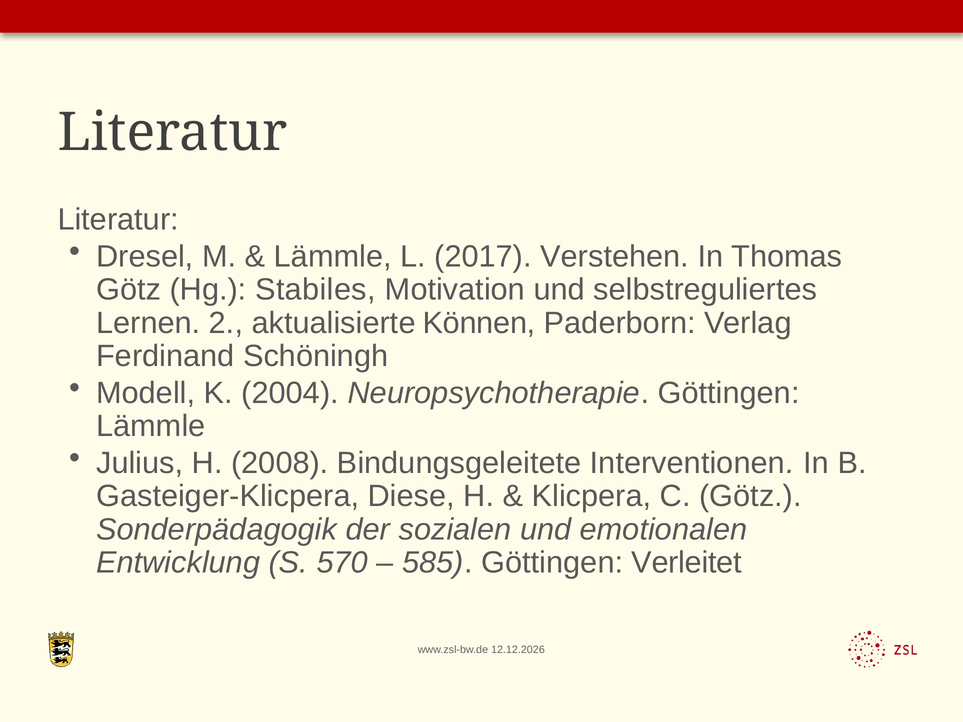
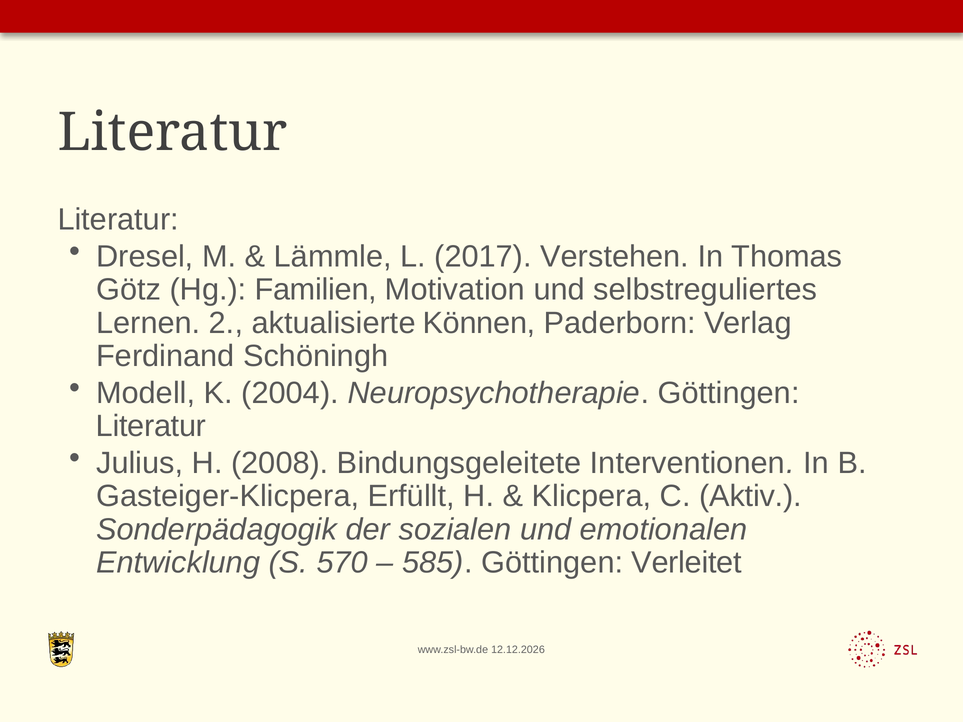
Stabiles: Stabiles -> Familien
Lämmle at (151, 426): Lämmle -> Literatur
Diese: Diese -> Erfüllt
C Götz: Götz -> Aktiv
